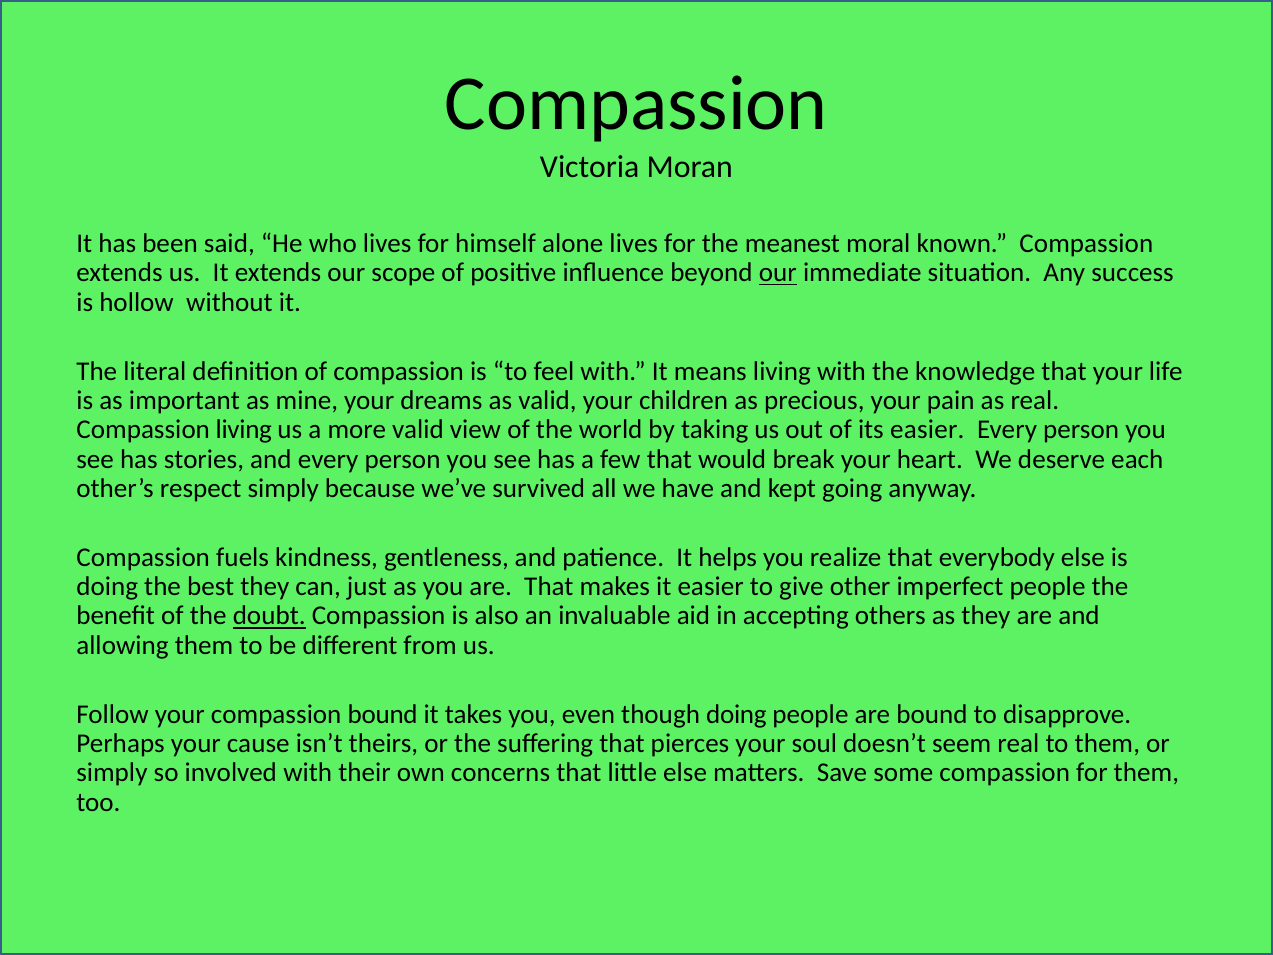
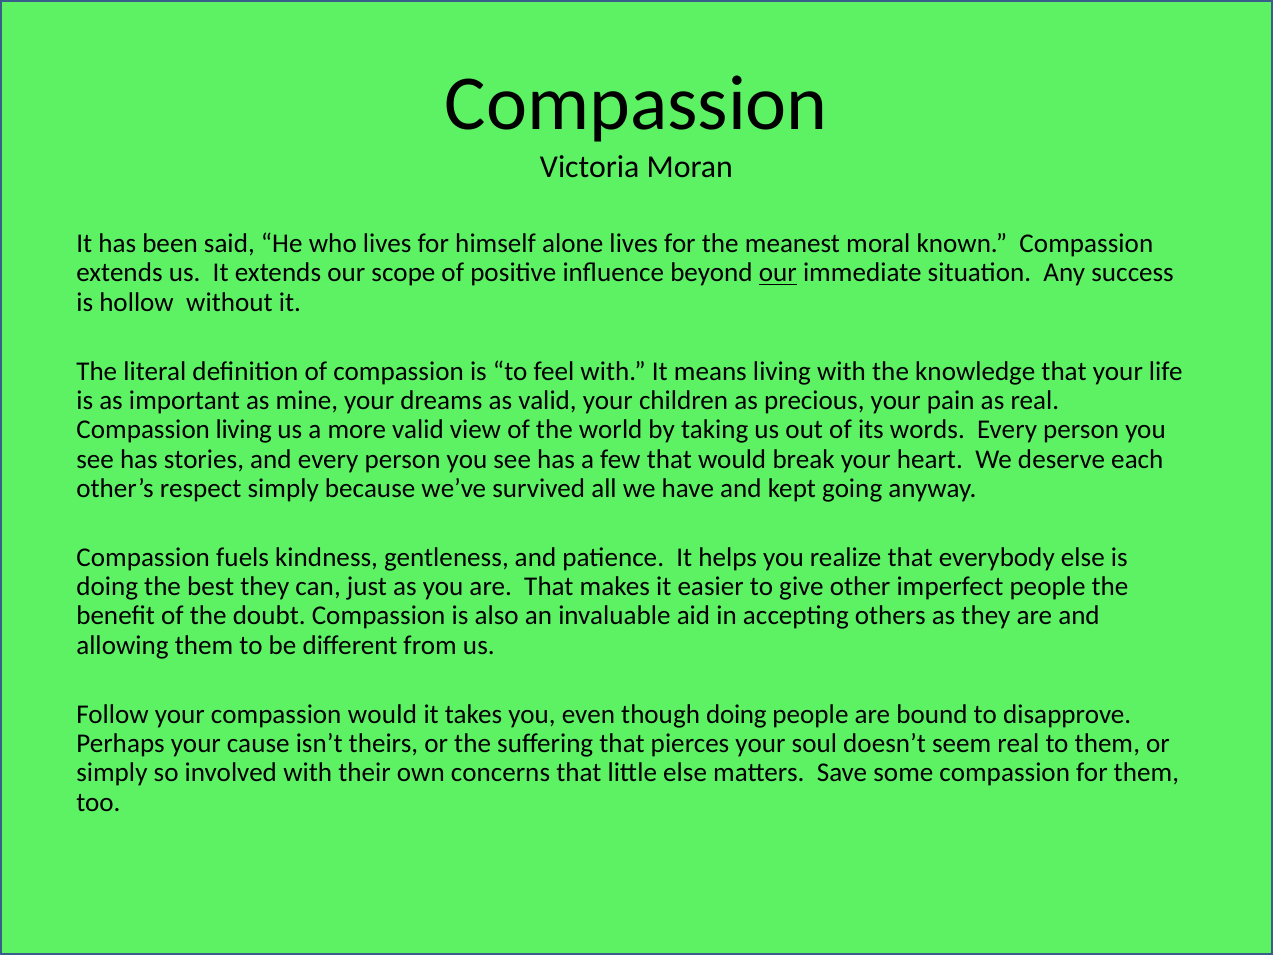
its easier: easier -> words
doubt underline: present -> none
compassion bound: bound -> would
